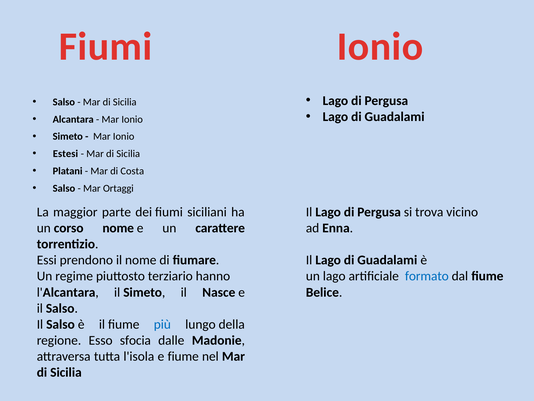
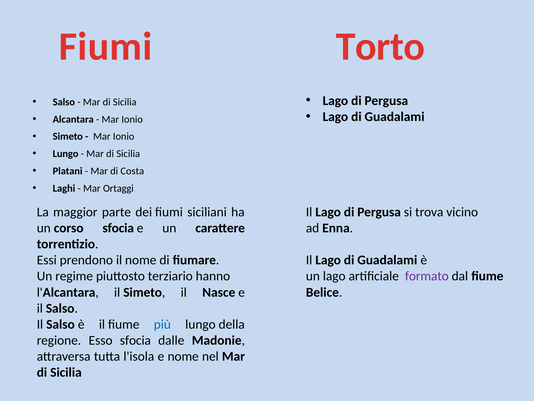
Ionio at (380, 46): Ionio -> Torto
Estesi at (65, 154): Estesi -> Lungo
Salso at (64, 188): Salso -> Laghi
corso nome: nome -> sfocia
formato colour: blue -> purple
e fiume: fiume -> nome
